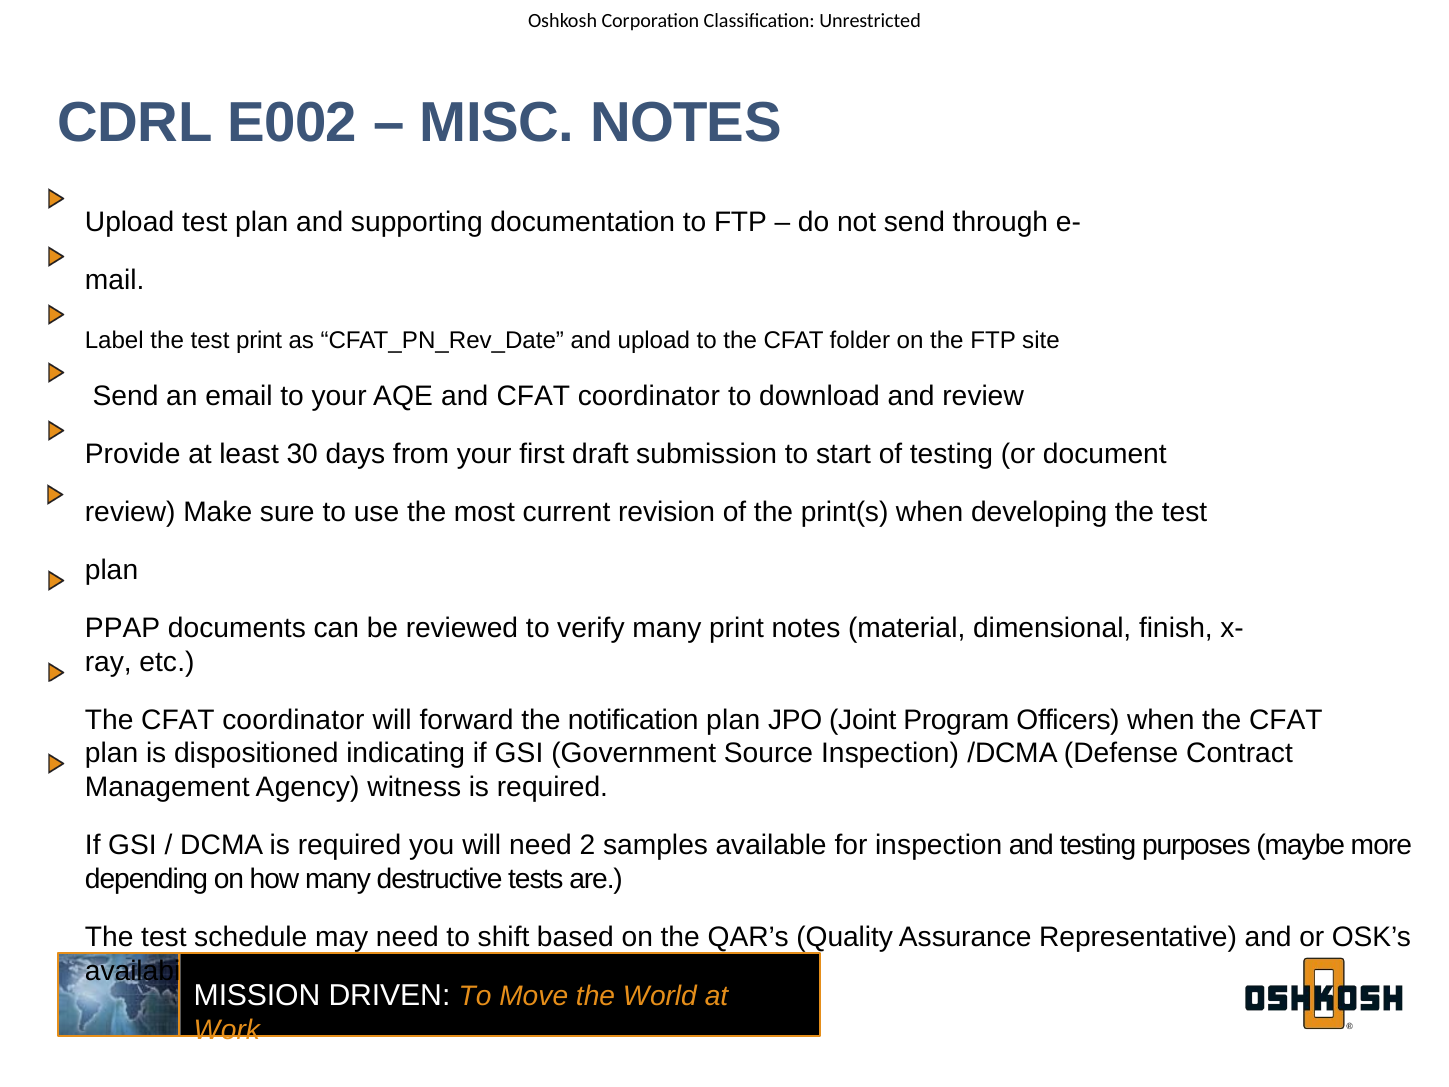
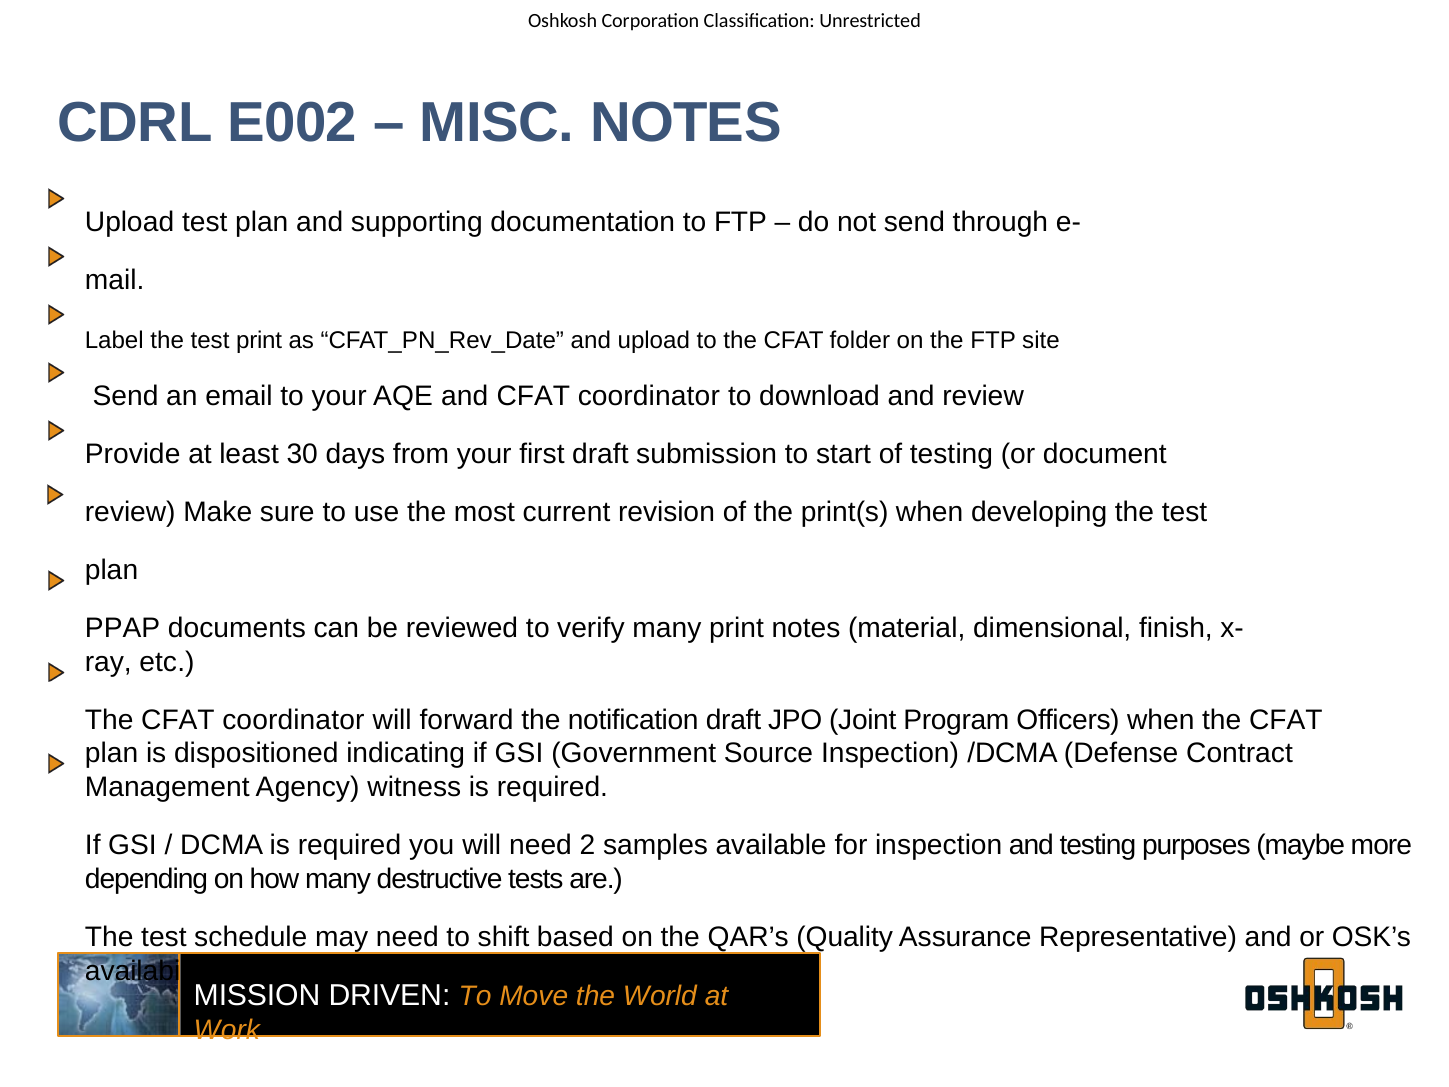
notification plan: plan -> draft
